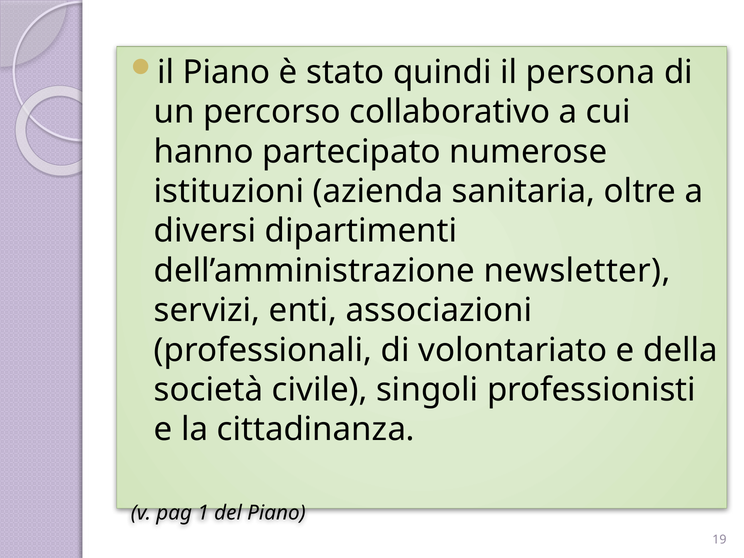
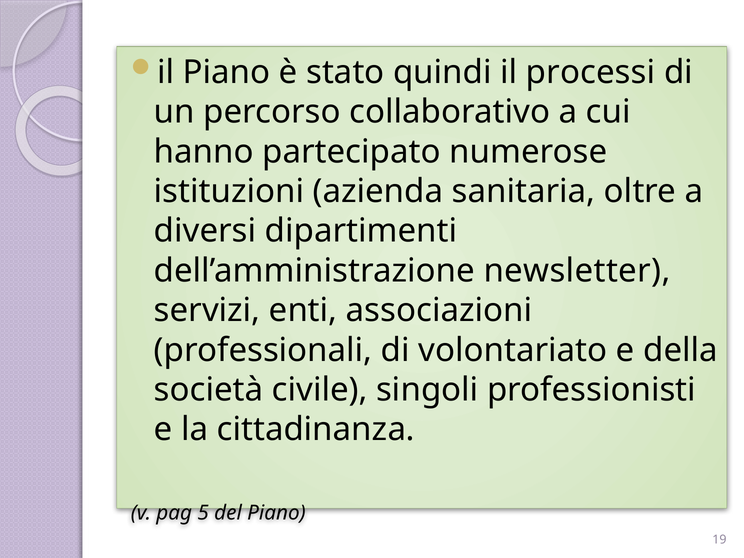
persona: persona -> processi
1: 1 -> 5
